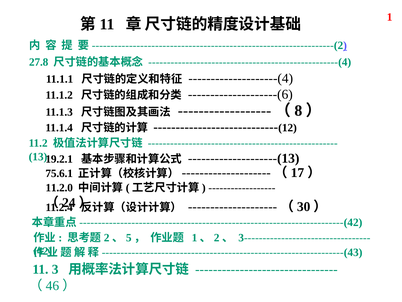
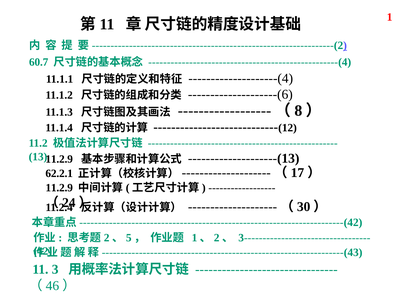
27.8: 27.8 -> 60.7
19.2.1 at (59, 159): 19.2.1 -> 11.2.9
75.6.1: 75.6.1 -> 62.2.1
11.2.0 at (59, 188): 11.2.0 -> 11.2.9
